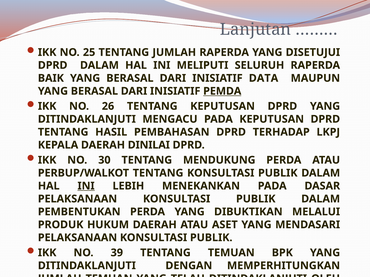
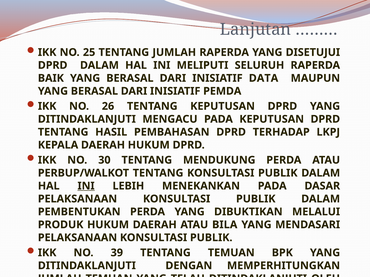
PEMDA at (222, 91) underline: present -> none
DAERAH DINILAI: DINILAI -> HUKUM
ASET: ASET -> BILA
